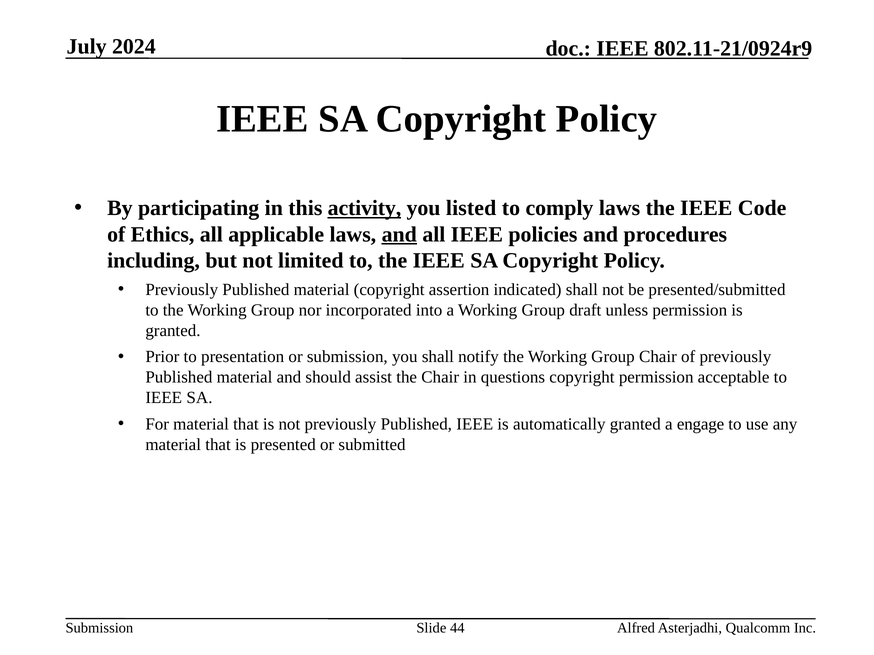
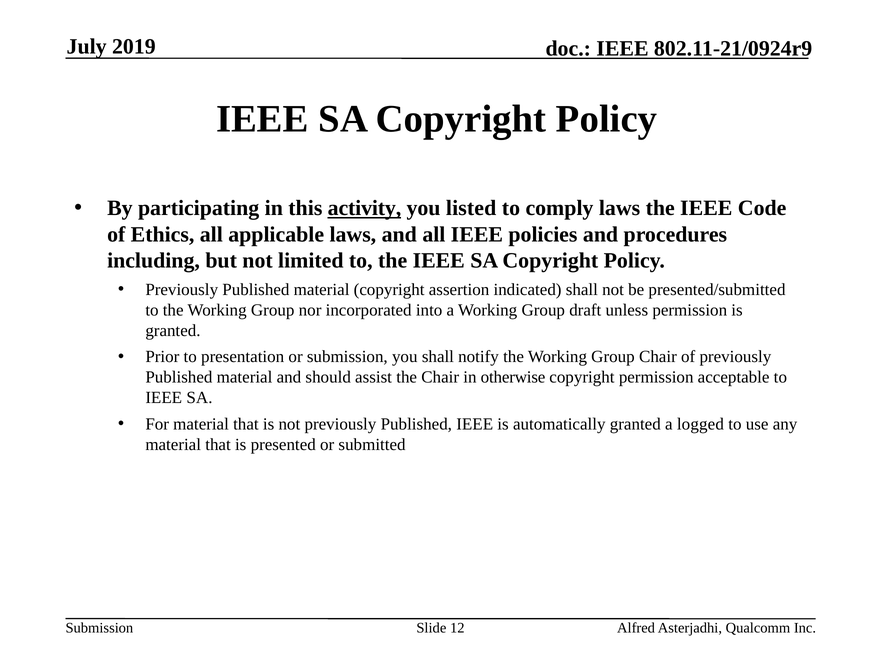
2024: 2024 -> 2019
and at (399, 235) underline: present -> none
questions: questions -> otherwise
engage: engage -> logged
44: 44 -> 12
